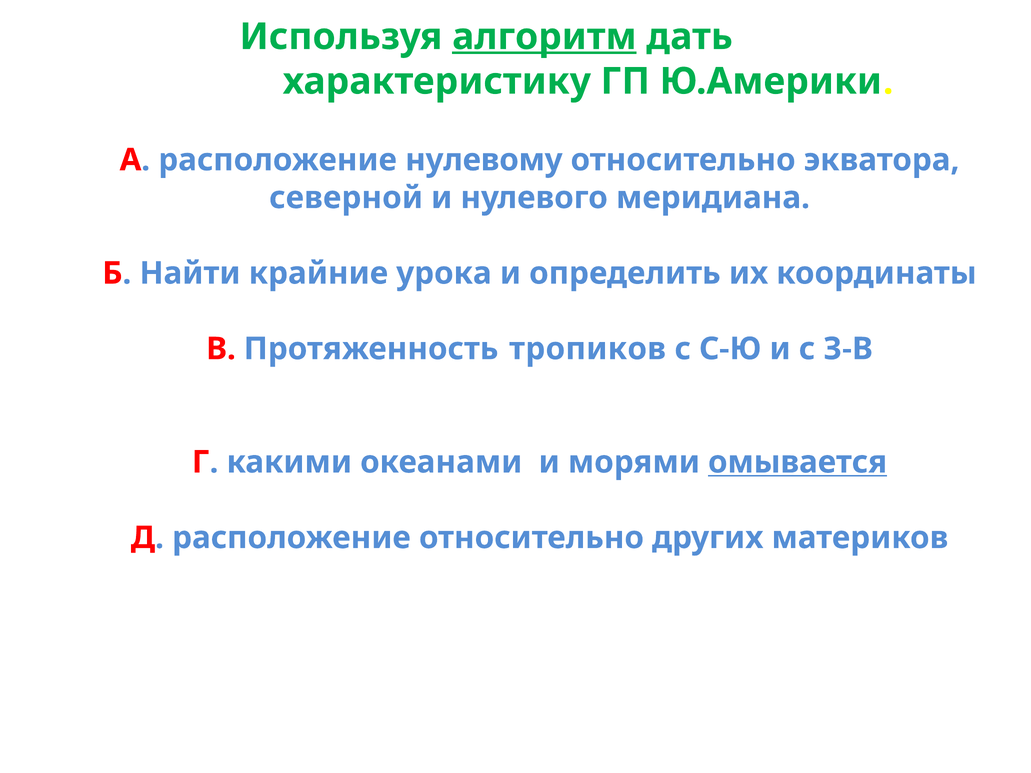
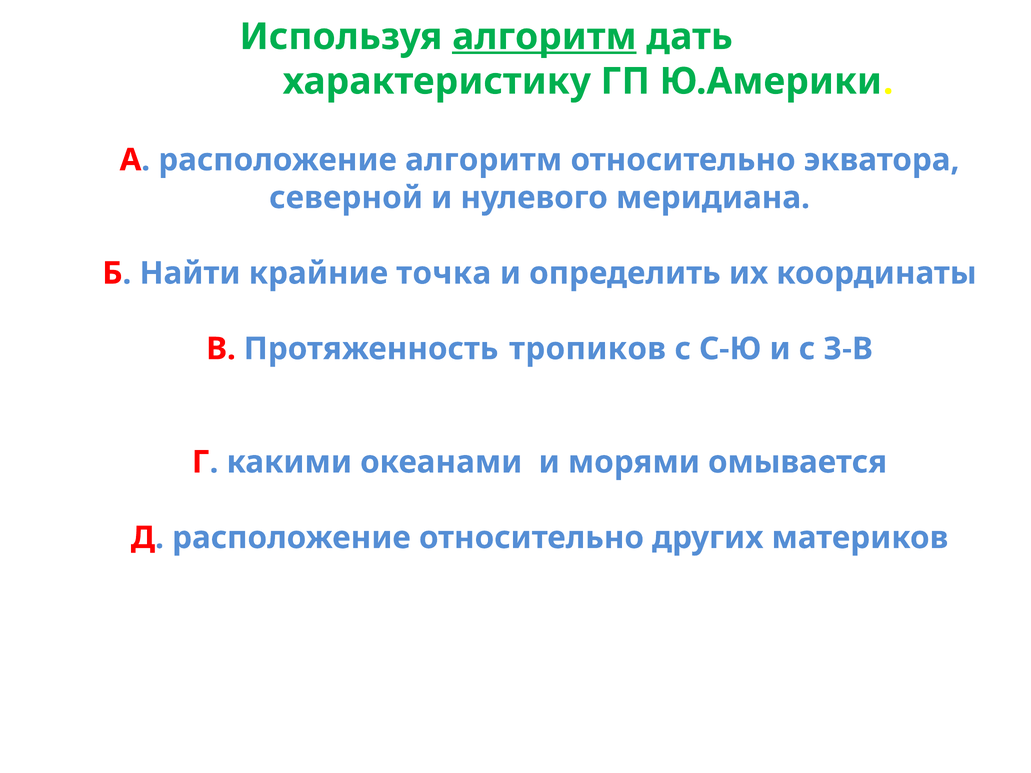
расположение нулевому: нулевому -> алгоритм
урока: урока -> точка
омывается underline: present -> none
